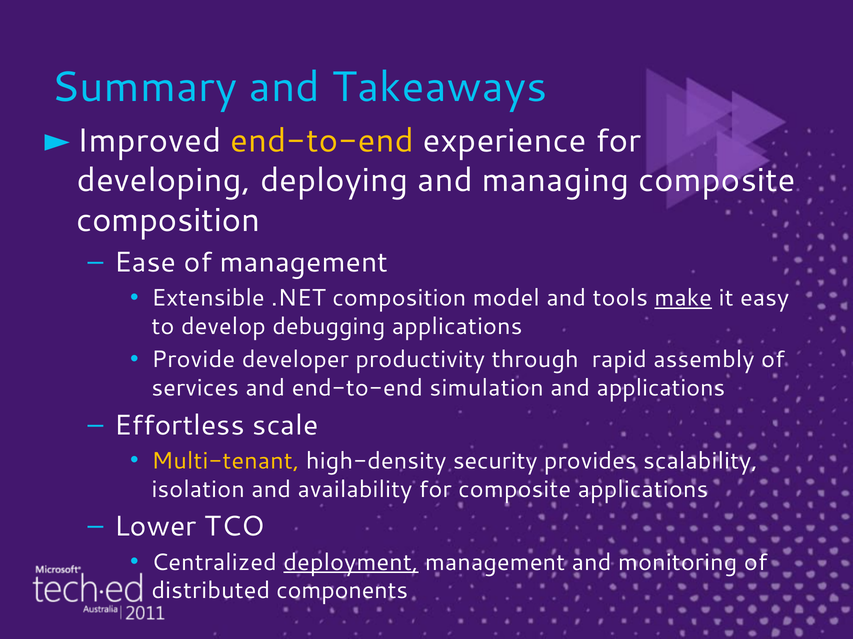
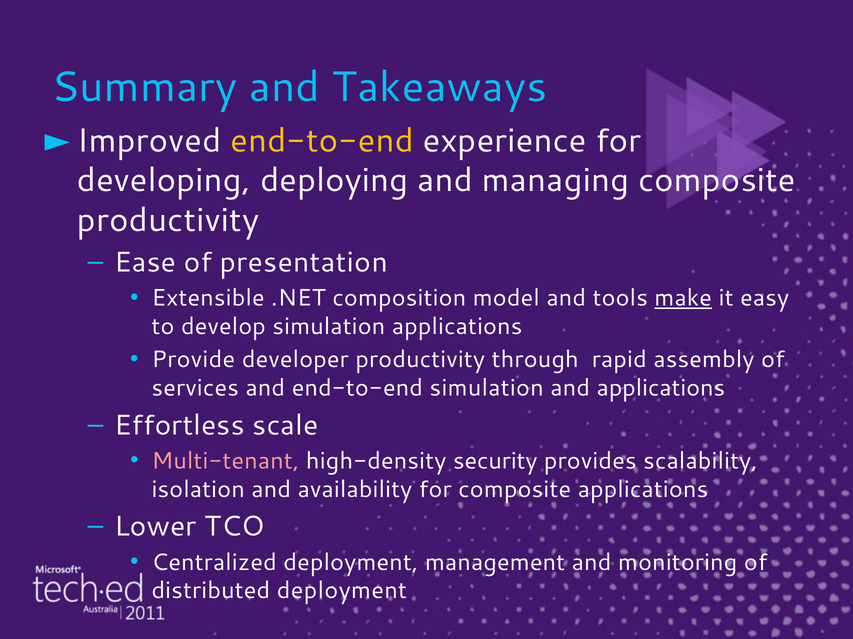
composition at (168, 220): composition -> productivity
of management: management -> presentation
develop debugging: debugging -> simulation
Multi-tenant colour: yellow -> pink
deployment at (351, 563) underline: present -> none
distributed components: components -> deployment
